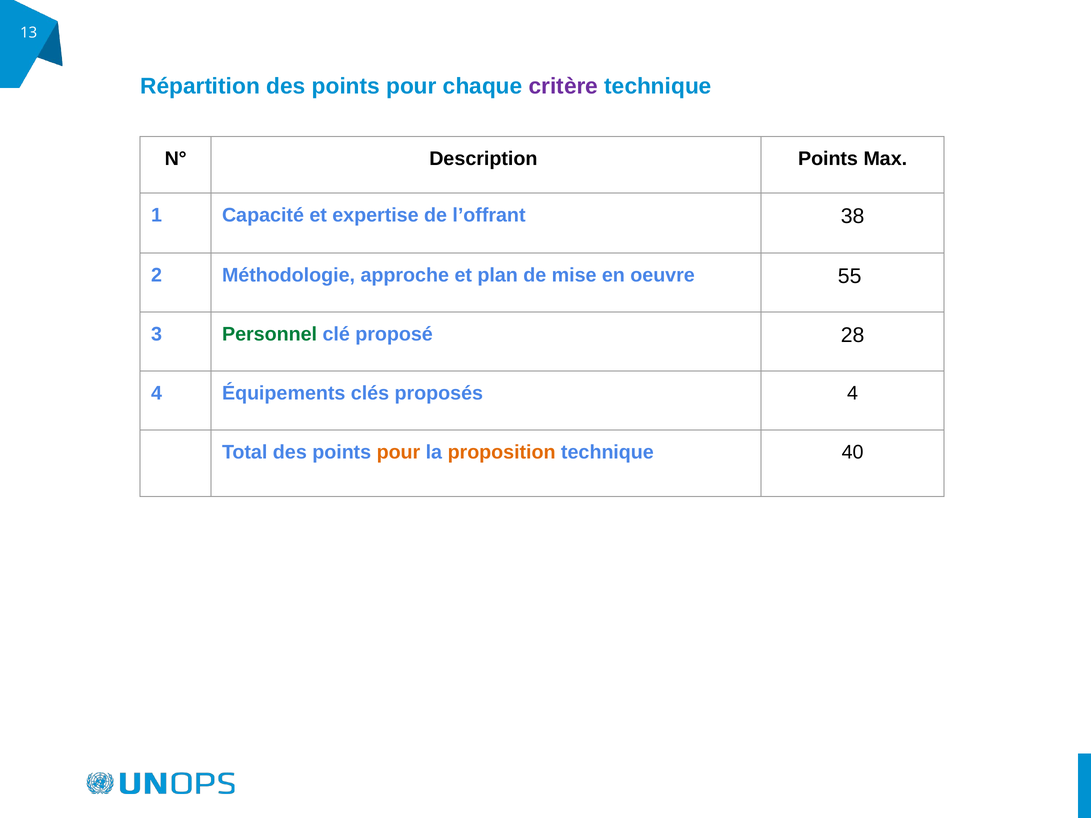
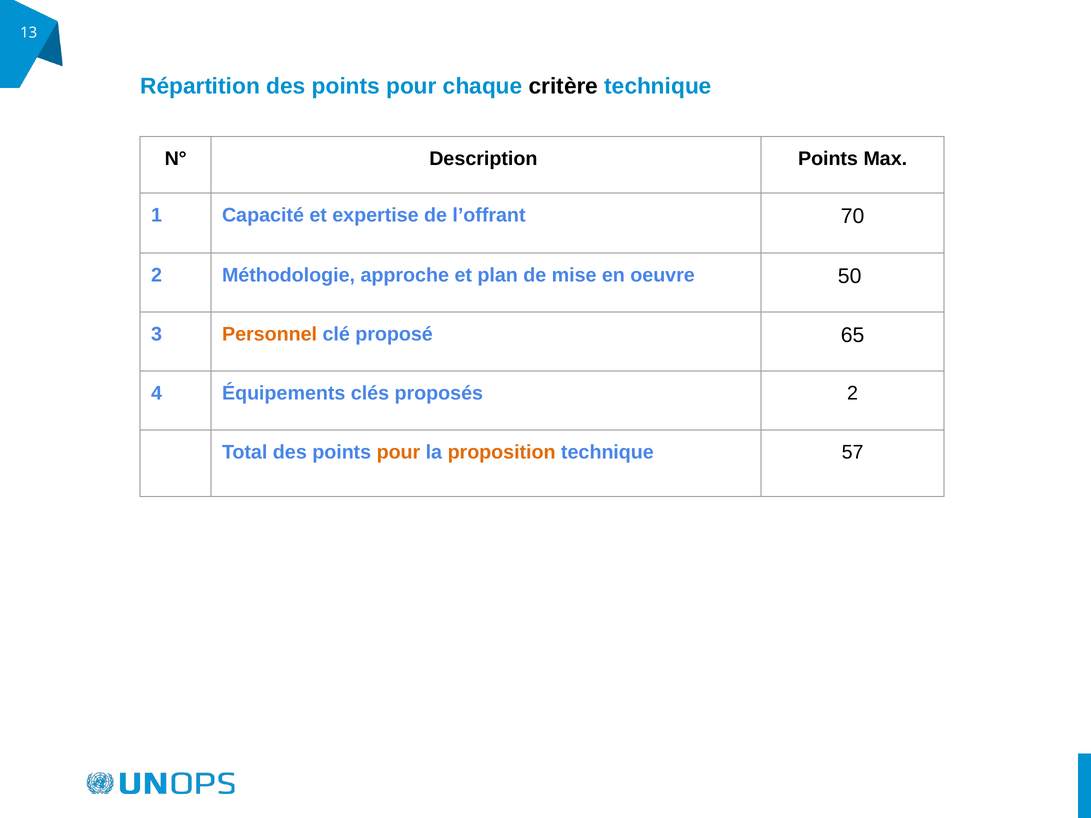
critère colour: purple -> black
38: 38 -> 70
55: 55 -> 50
Personnel colour: green -> orange
28: 28 -> 65
proposés 4: 4 -> 2
40: 40 -> 57
